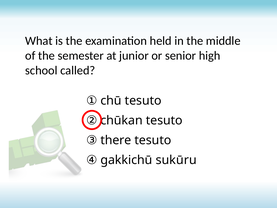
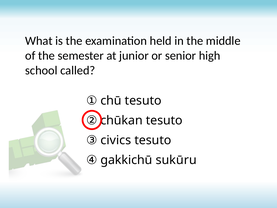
there: there -> civics
